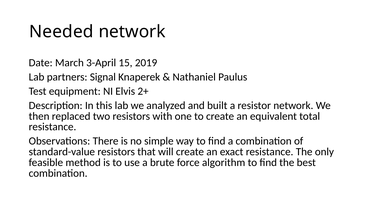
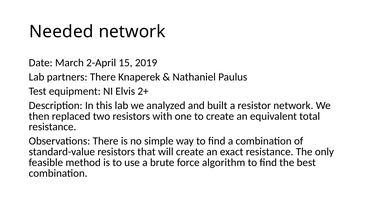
3-April: 3-April -> 2-April
partners Signal: Signal -> There
